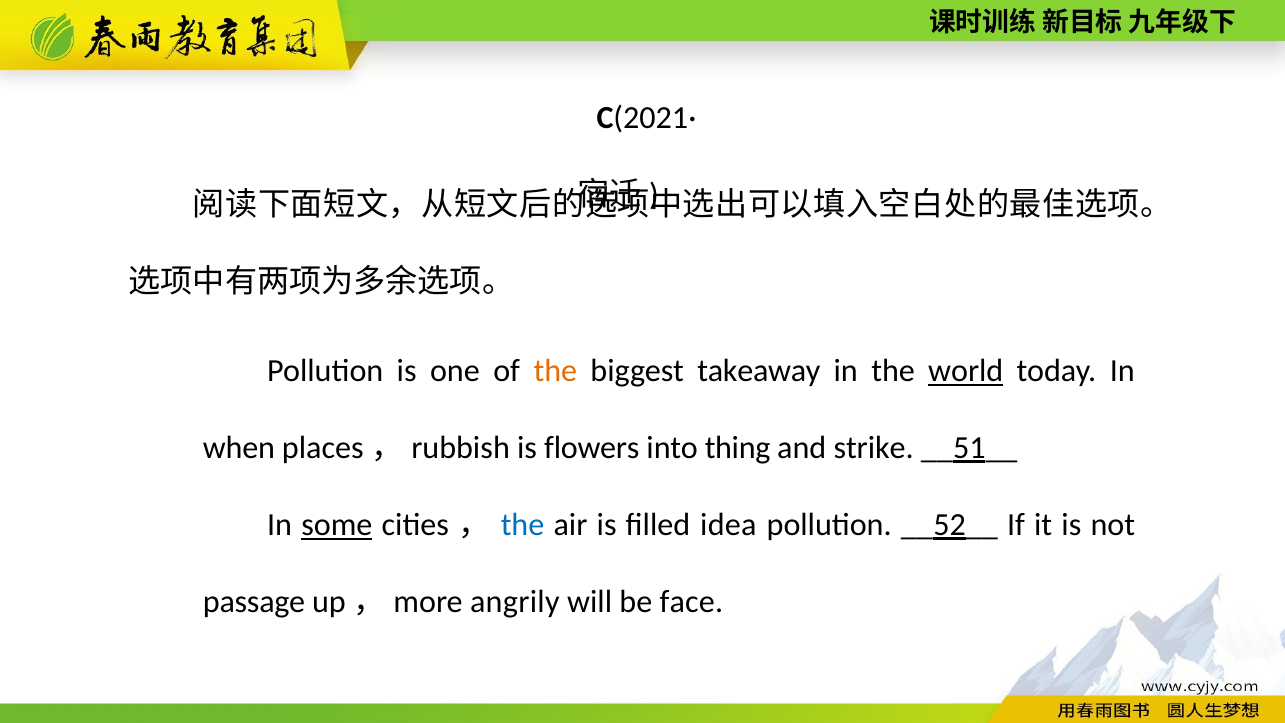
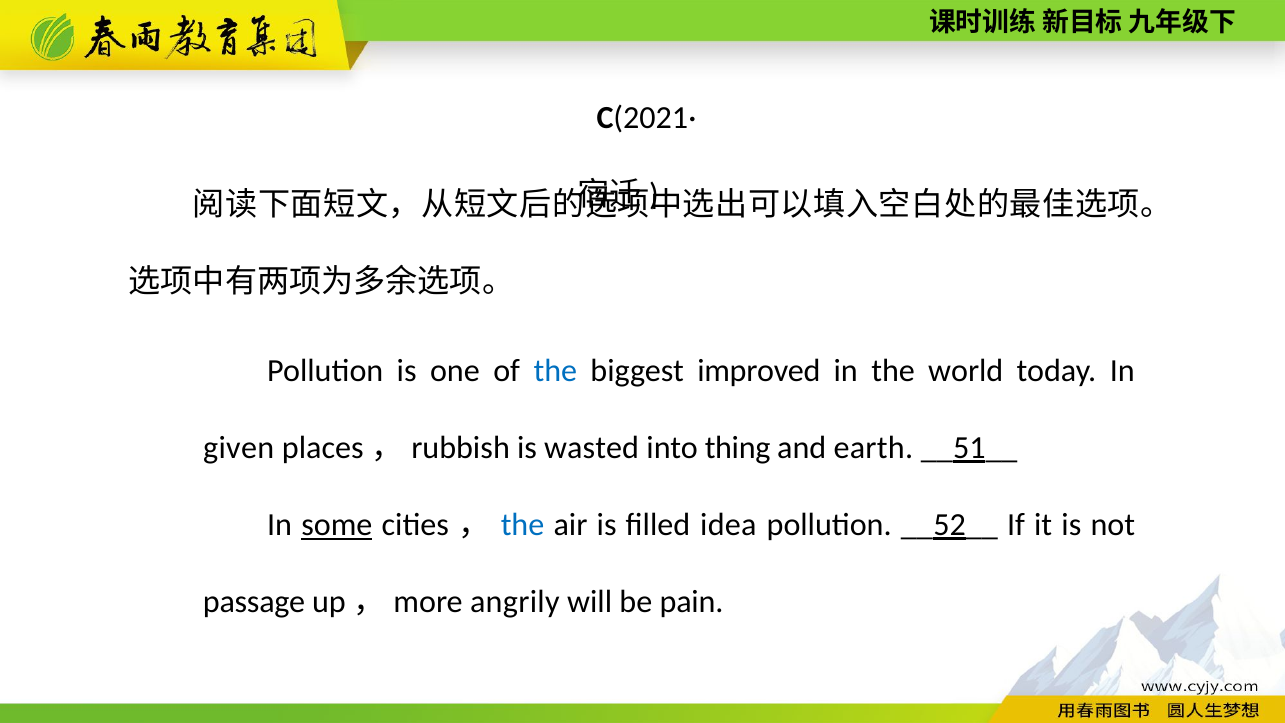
the at (555, 371) colour: orange -> blue
takeaway: takeaway -> improved
world underline: present -> none
when: when -> given
flowers: flowers -> wasted
strike: strike -> earth
face: face -> pain
